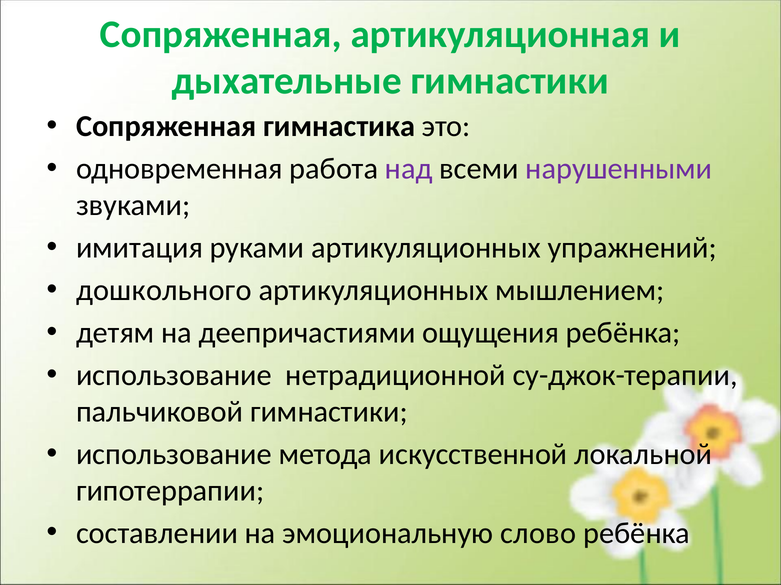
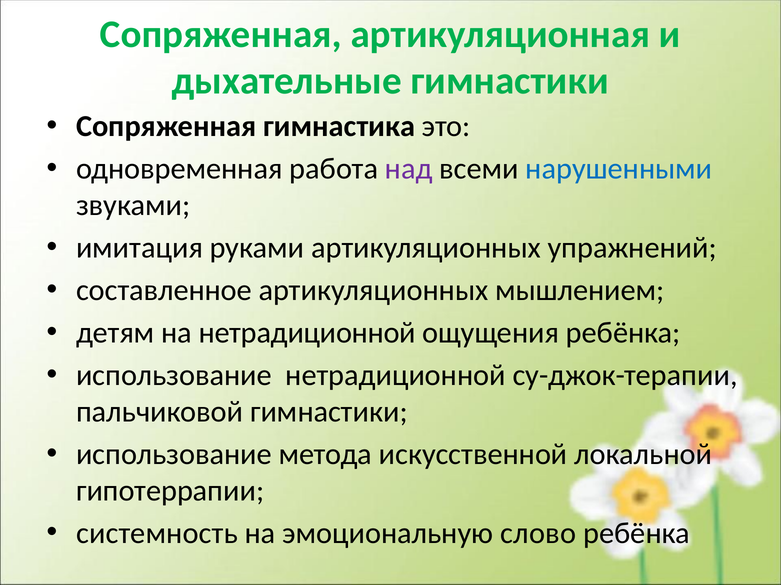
нарушенными colour: purple -> blue
дошкольного: дошкольного -> составленное
на деепричастиями: деепричастиями -> нетрадиционной
составлении: составлении -> системность
